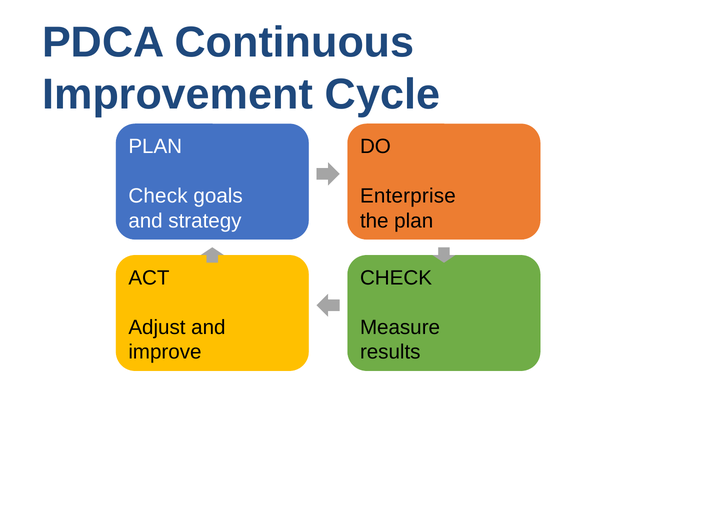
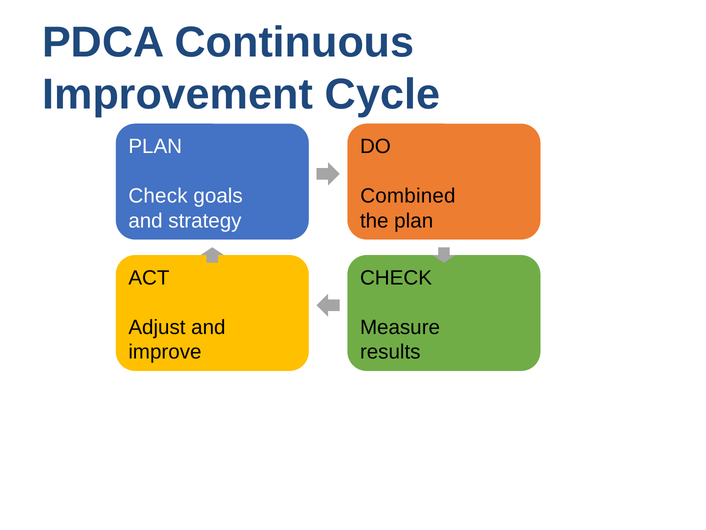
Enterprise: Enterprise -> Combined
